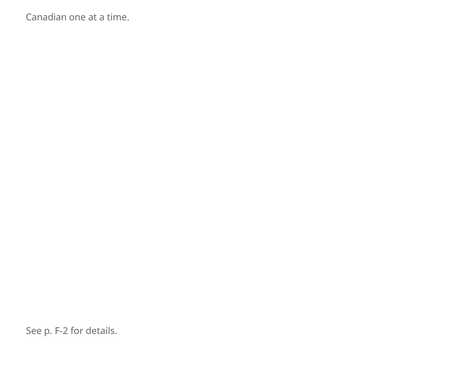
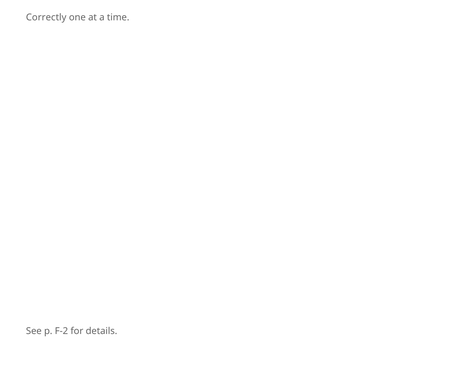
Canadian: Canadian -> Correctly
